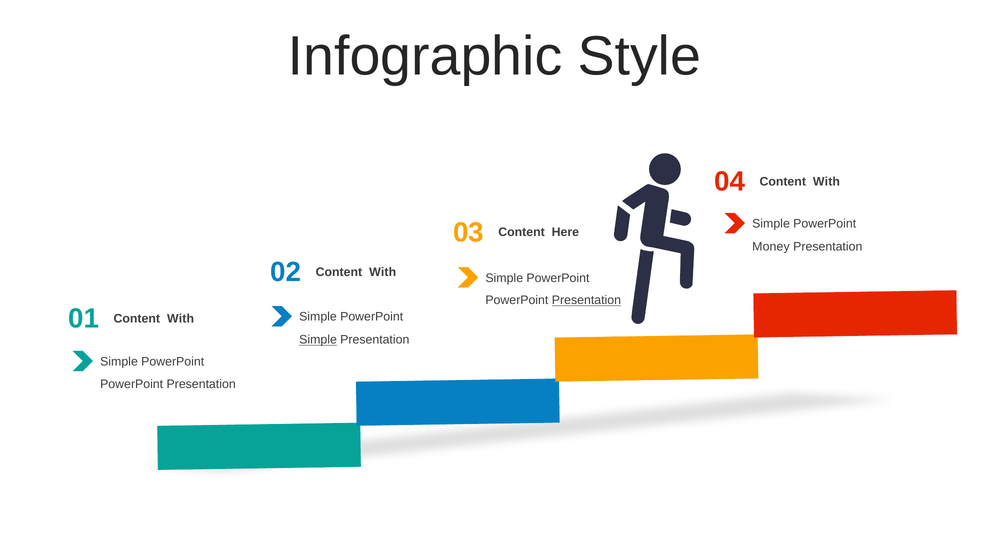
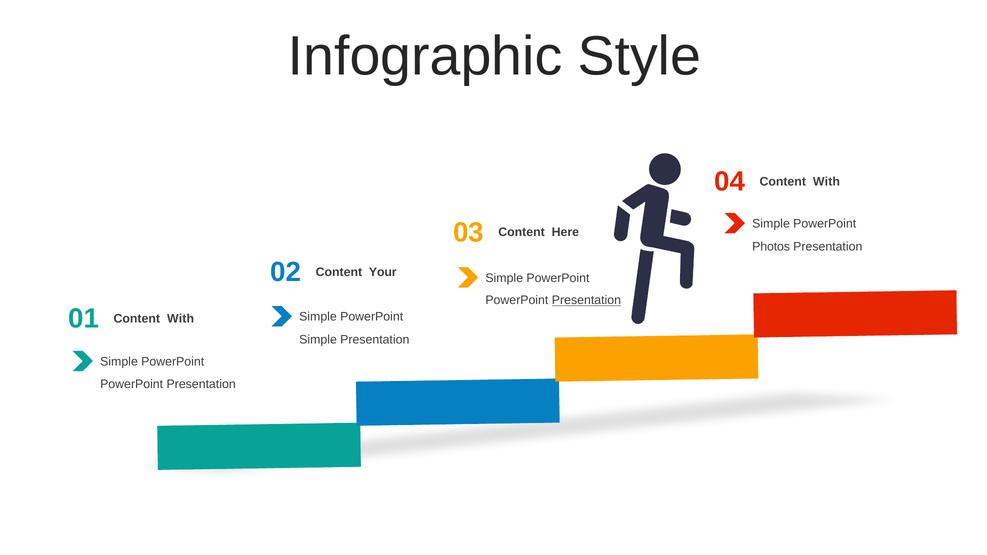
Money: Money -> Photos
02 Content With: With -> Your
Simple at (318, 340) underline: present -> none
